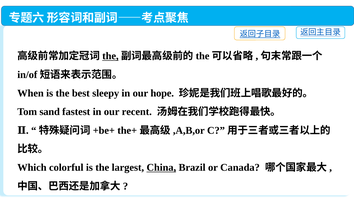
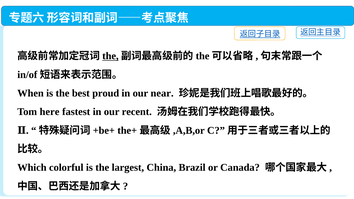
sleepy: sleepy -> proud
hope: hope -> near
sand: sand -> here
China underline: present -> none
